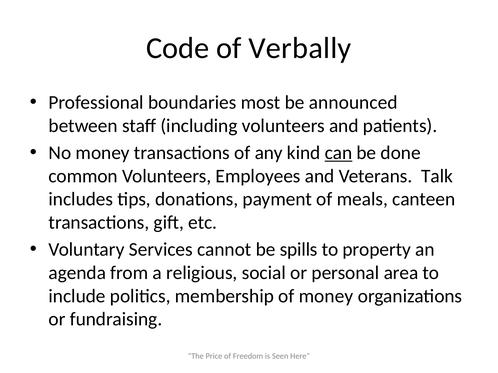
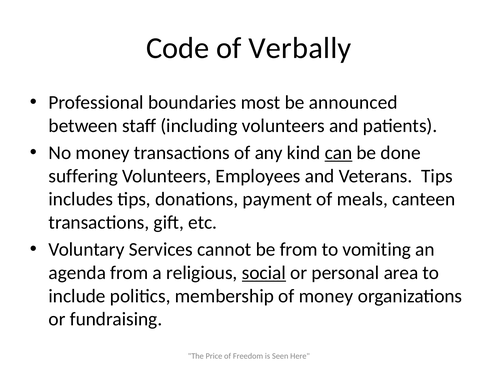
common: common -> suffering
Veterans Talk: Talk -> Tips
be spills: spills -> from
property: property -> vomiting
social underline: none -> present
